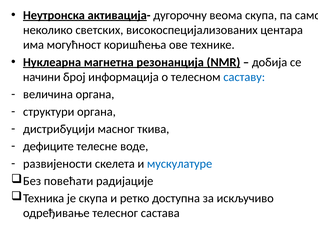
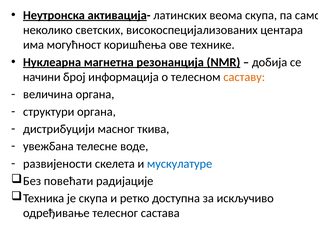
дугорочну: дугорочну -> латинских
саставу colour: blue -> orange
дефиците: дефиците -> увежбана
